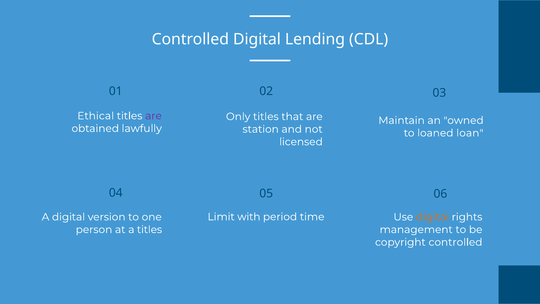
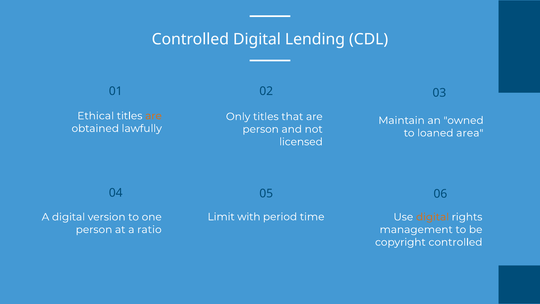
are at (153, 116) colour: purple -> orange
station at (261, 129): station -> person
loan: loan -> area
a titles: titles -> ratio
